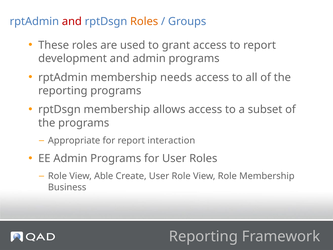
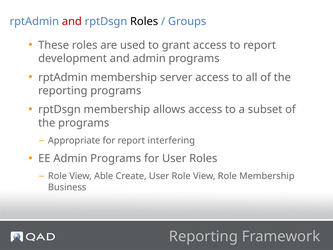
Roles at (144, 22) colour: orange -> black
needs: needs -> server
interaction: interaction -> interfering
